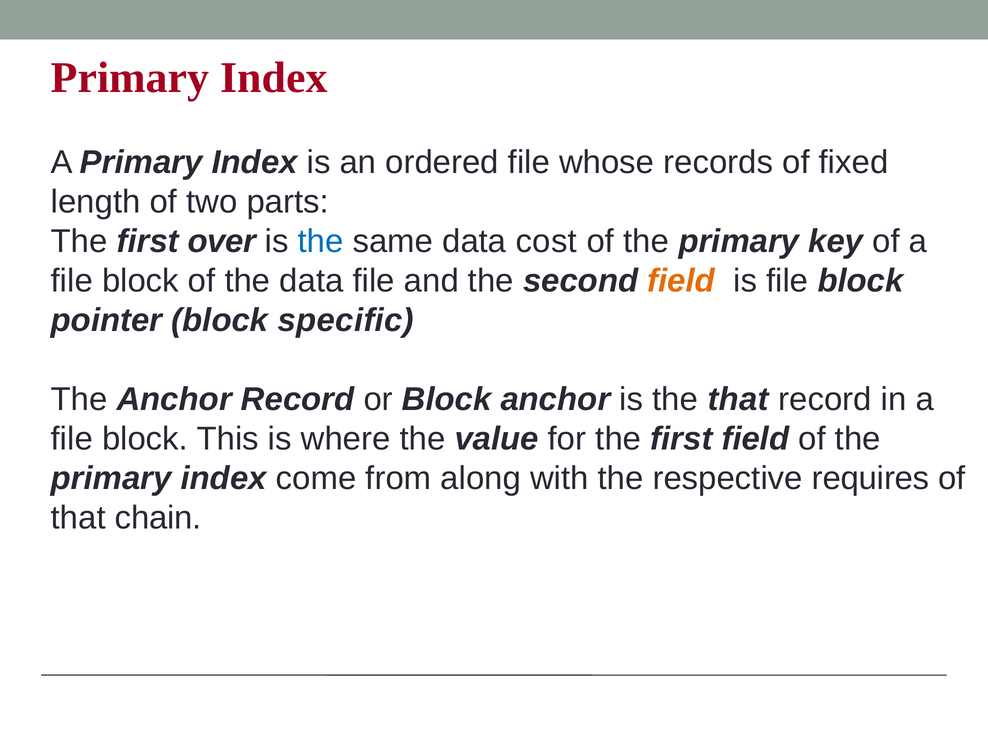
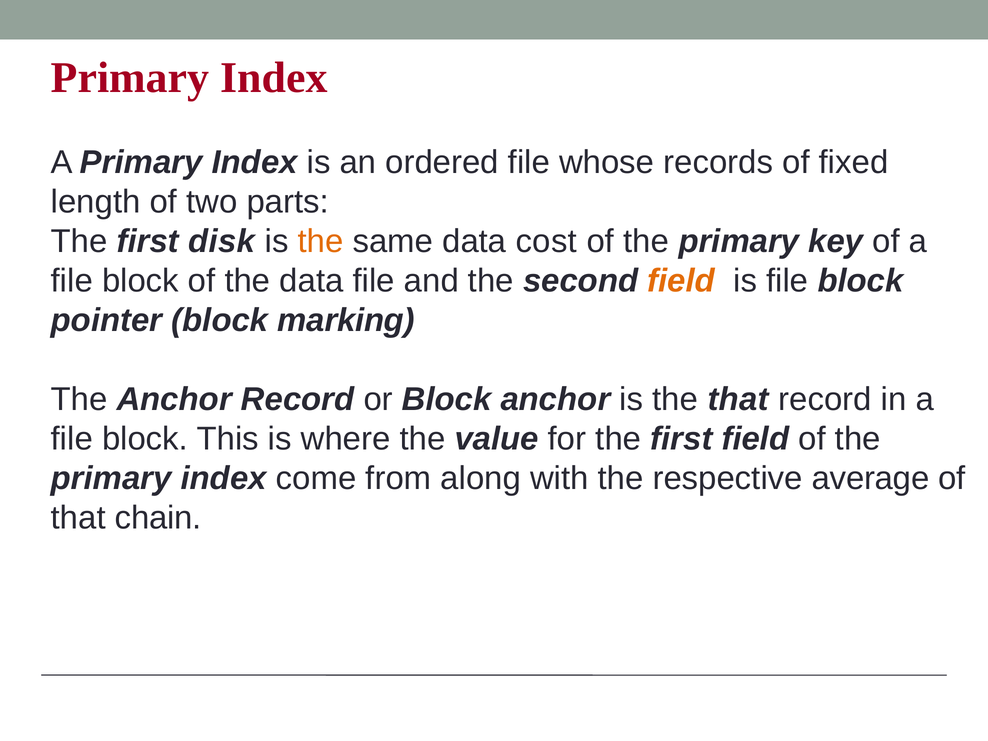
over: over -> disk
the at (320, 241) colour: blue -> orange
specific: specific -> marking
requires: requires -> average
